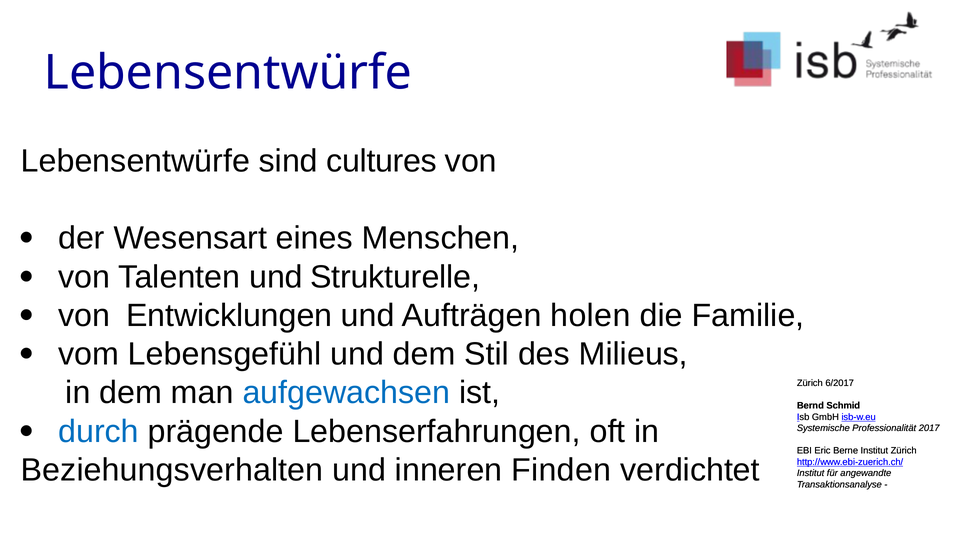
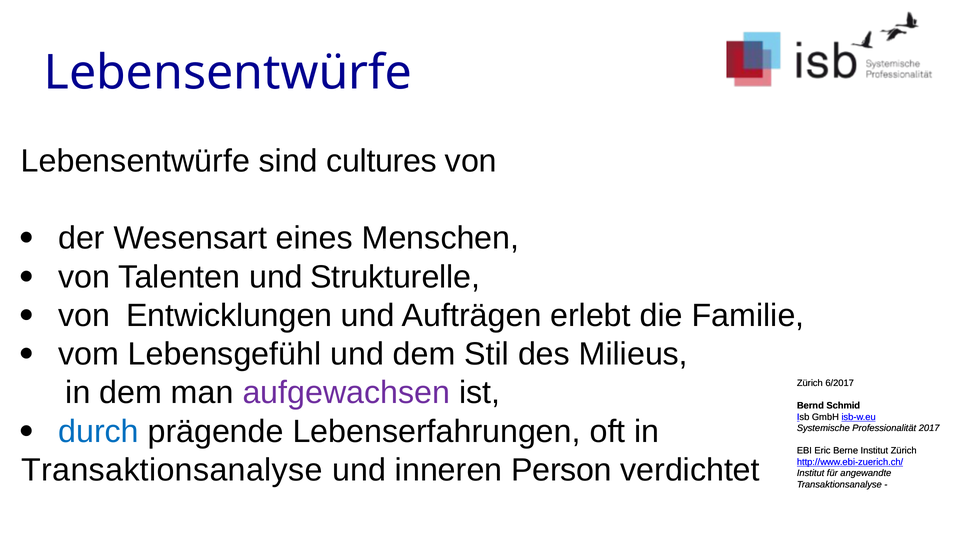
holen: holen -> erlebt
aufgewachsen colour: blue -> purple
Beziehungsverhalten at (172, 470): Beziehungsverhalten -> Transaktionsanalyse
Finden: Finden -> Person
